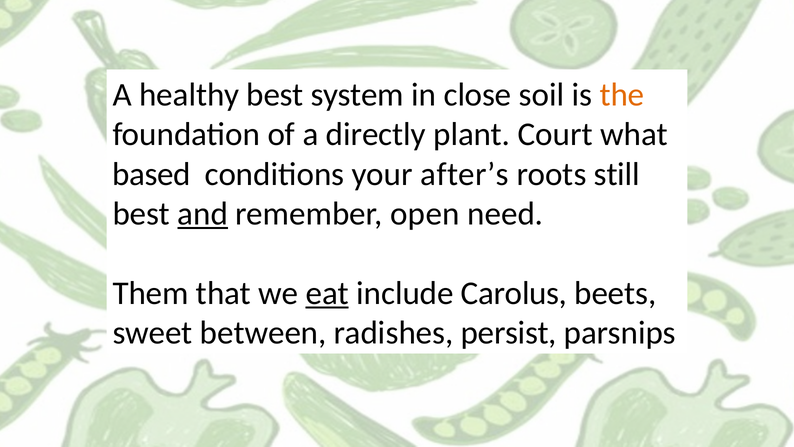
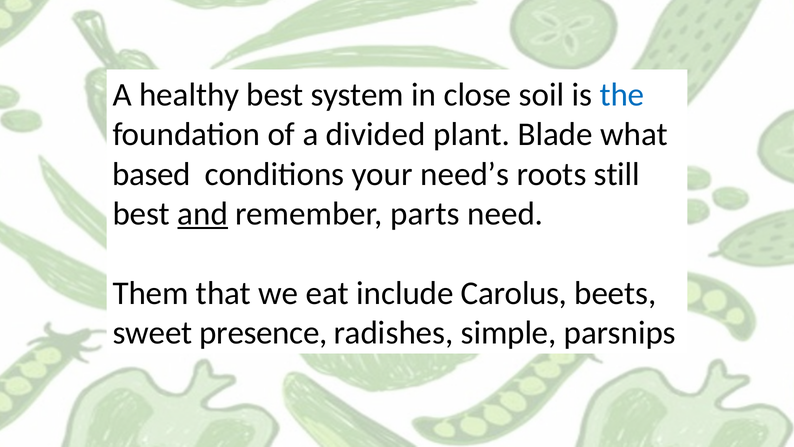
the colour: orange -> blue
directly: directly -> divided
Court: Court -> Blade
after’s: after’s -> need’s
open: open -> parts
eat underline: present -> none
between: between -> presence
persist: persist -> simple
